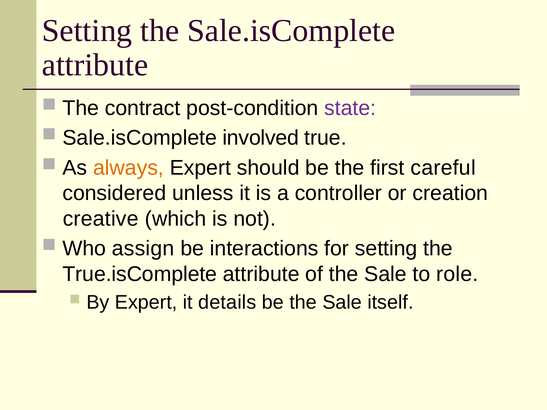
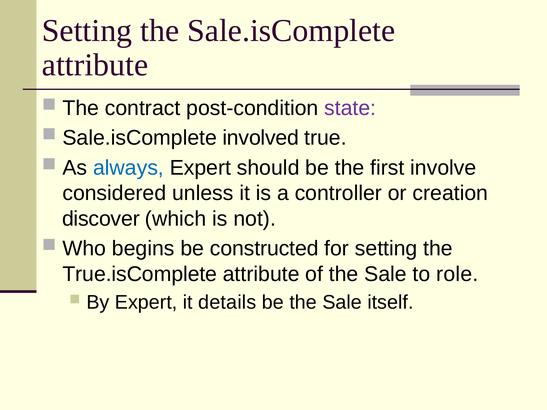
always colour: orange -> blue
careful: careful -> involve
creative: creative -> discover
assign: assign -> begins
interactions: interactions -> constructed
